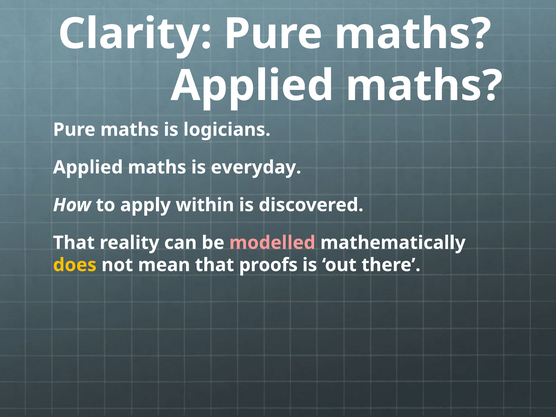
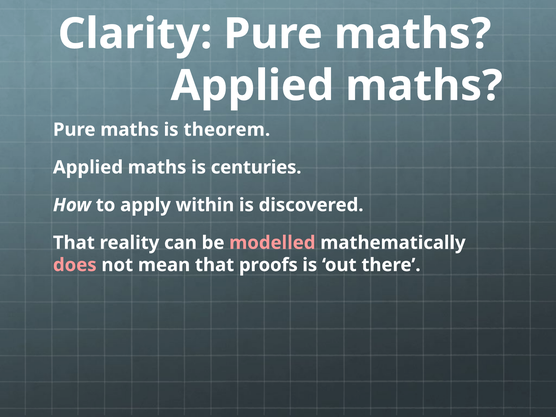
logicians: logicians -> theorem
everyday: everyday -> centuries
does colour: yellow -> pink
